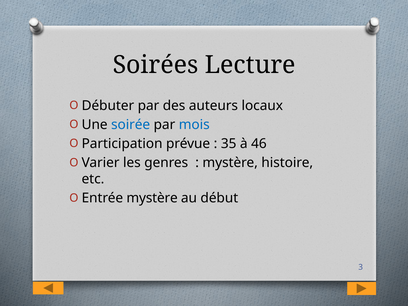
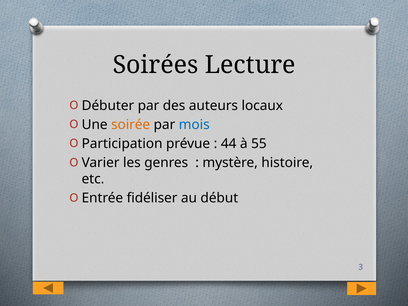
soirée colour: blue -> orange
35: 35 -> 44
46: 46 -> 55
Entrée mystère: mystère -> fidéliser
